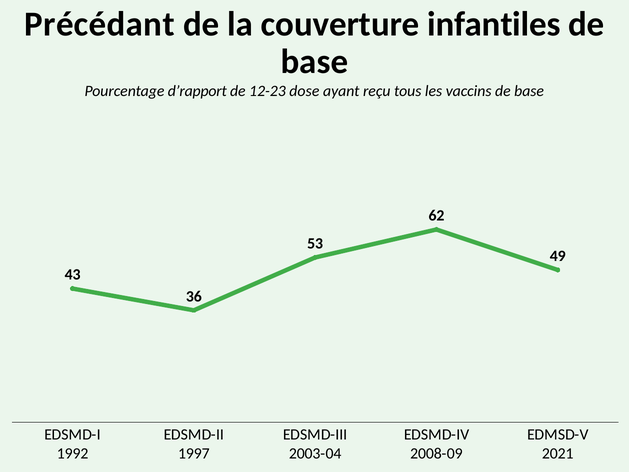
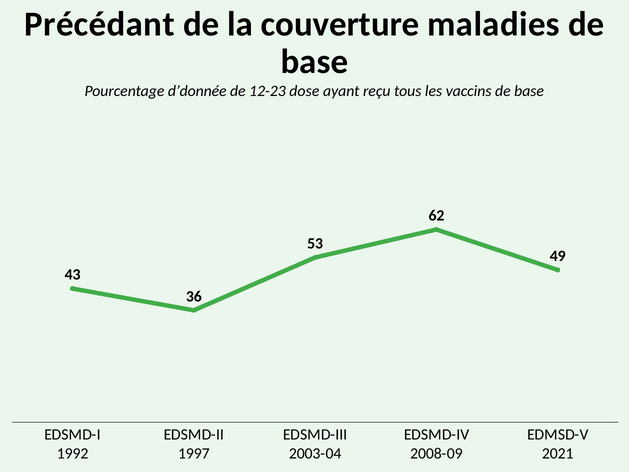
infantiles: infantiles -> maladies
d’rapport: d’rapport -> d’donnée
